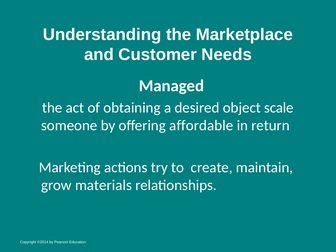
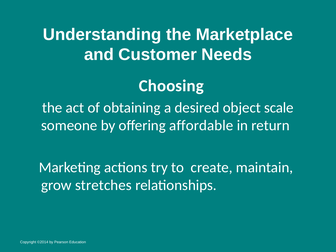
Managed: Managed -> Choosing
materials: materials -> stretches
